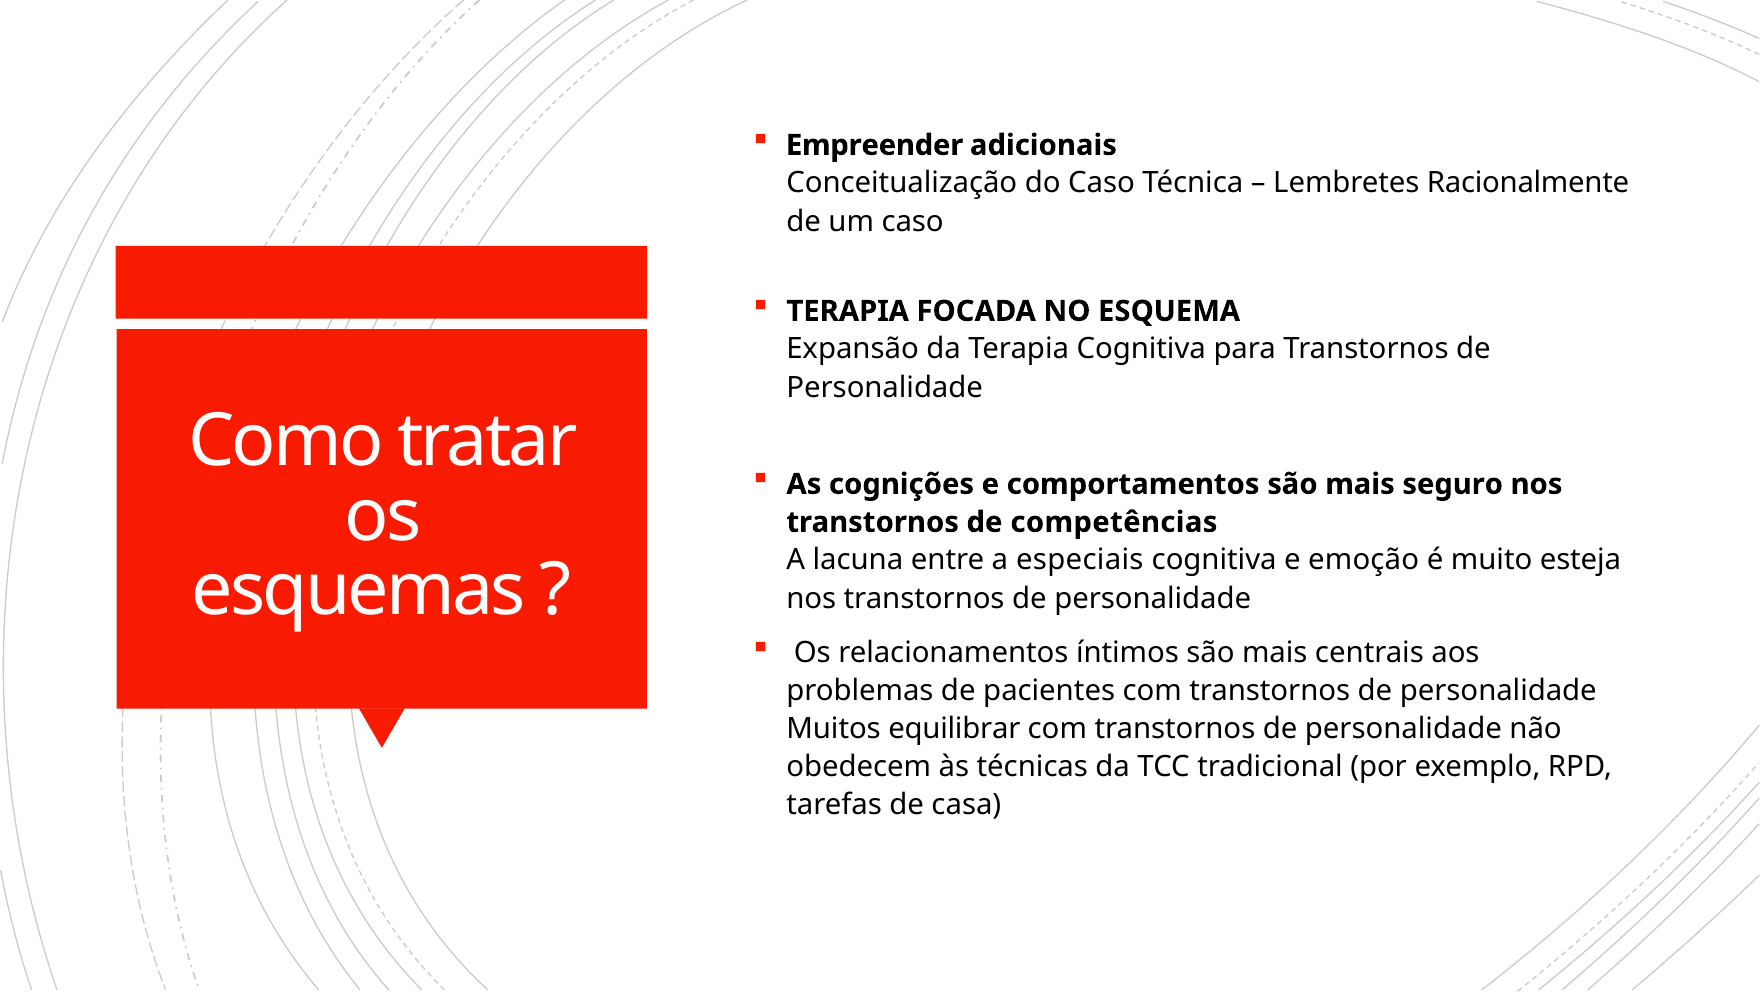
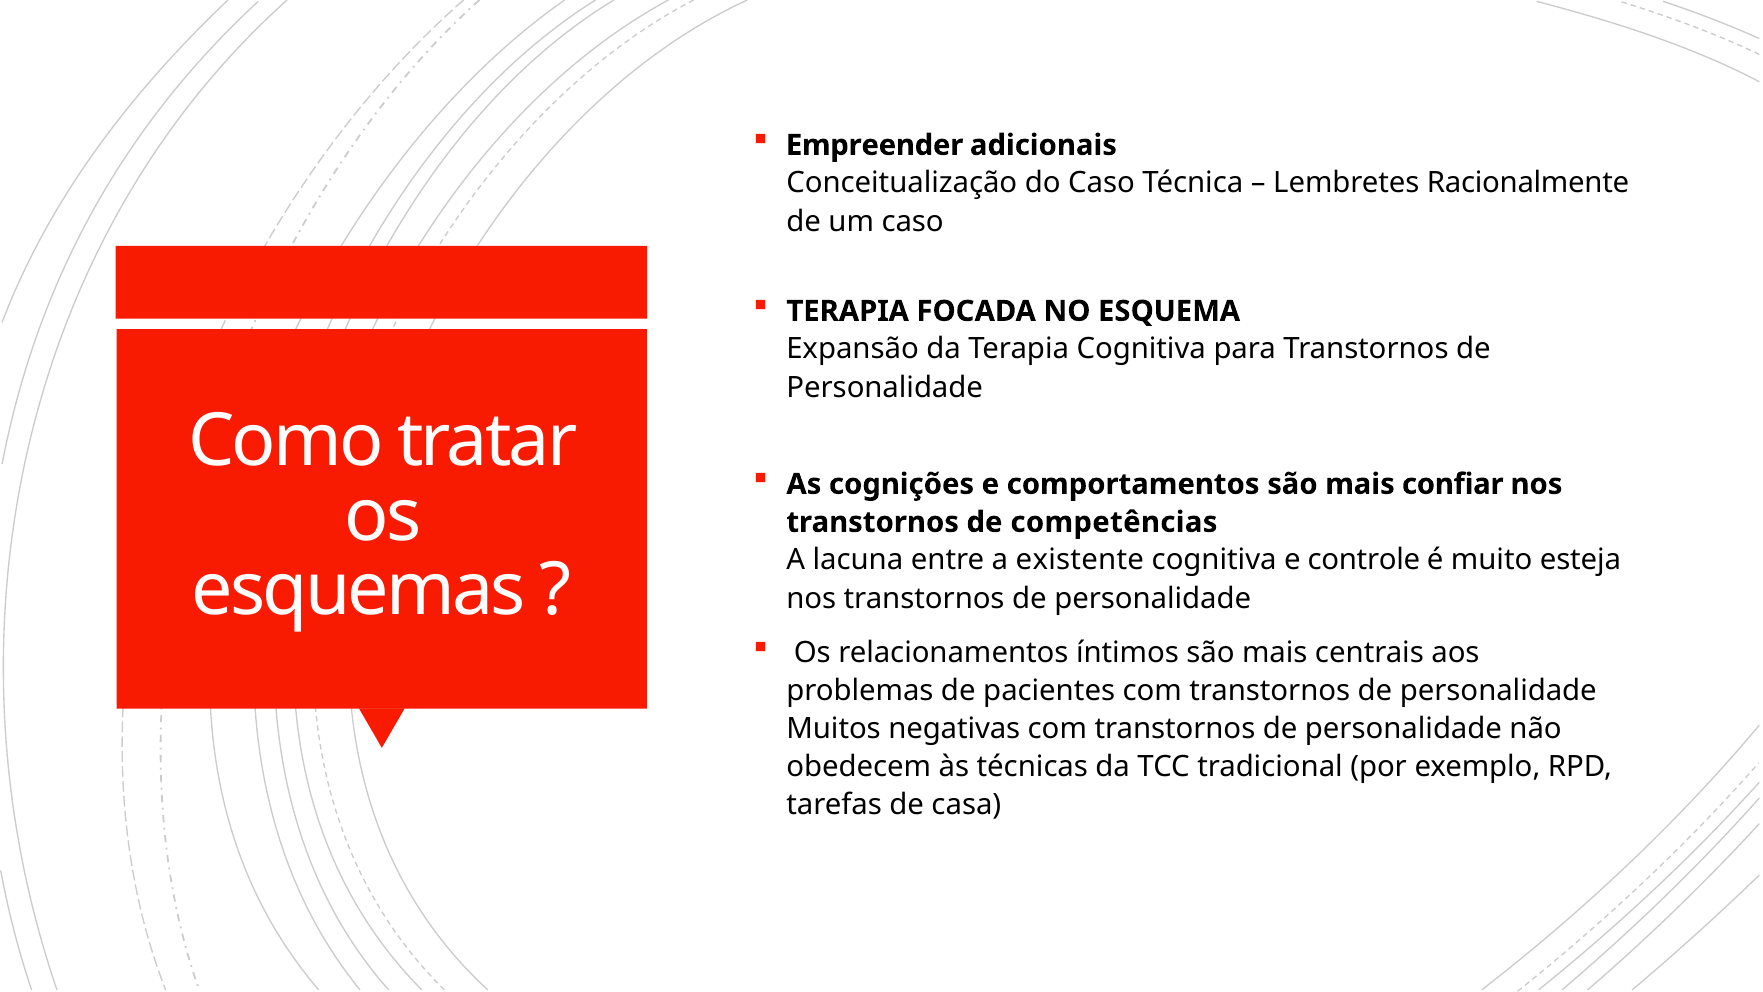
seguro: seguro -> confiar
especiais: especiais -> existente
emoção: emoção -> controle
equilibrar: equilibrar -> negativas
